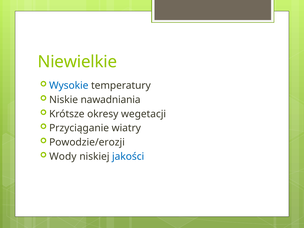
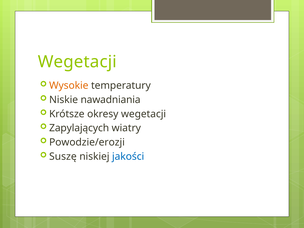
Niewielkie at (77, 62): Niewielkie -> Wegetacji
Wysokie colour: blue -> orange
Przyciąganie: Przyciąganie -> Zapylających
Wody: Wody -> Suszę
